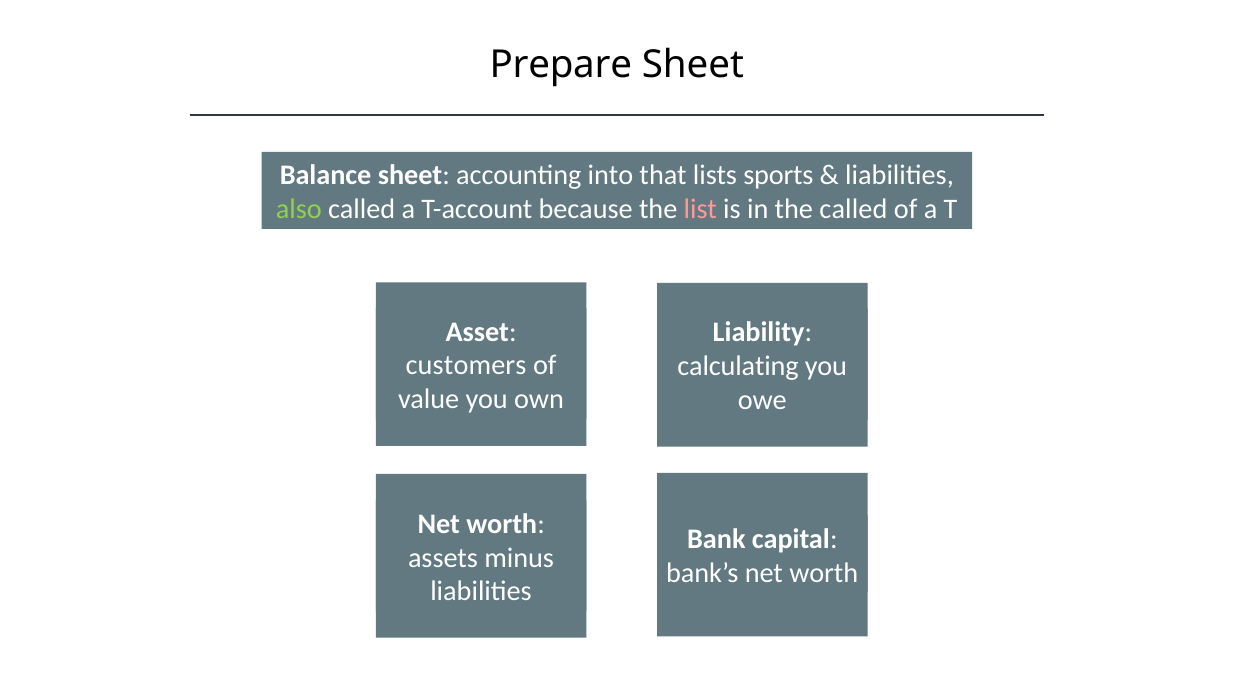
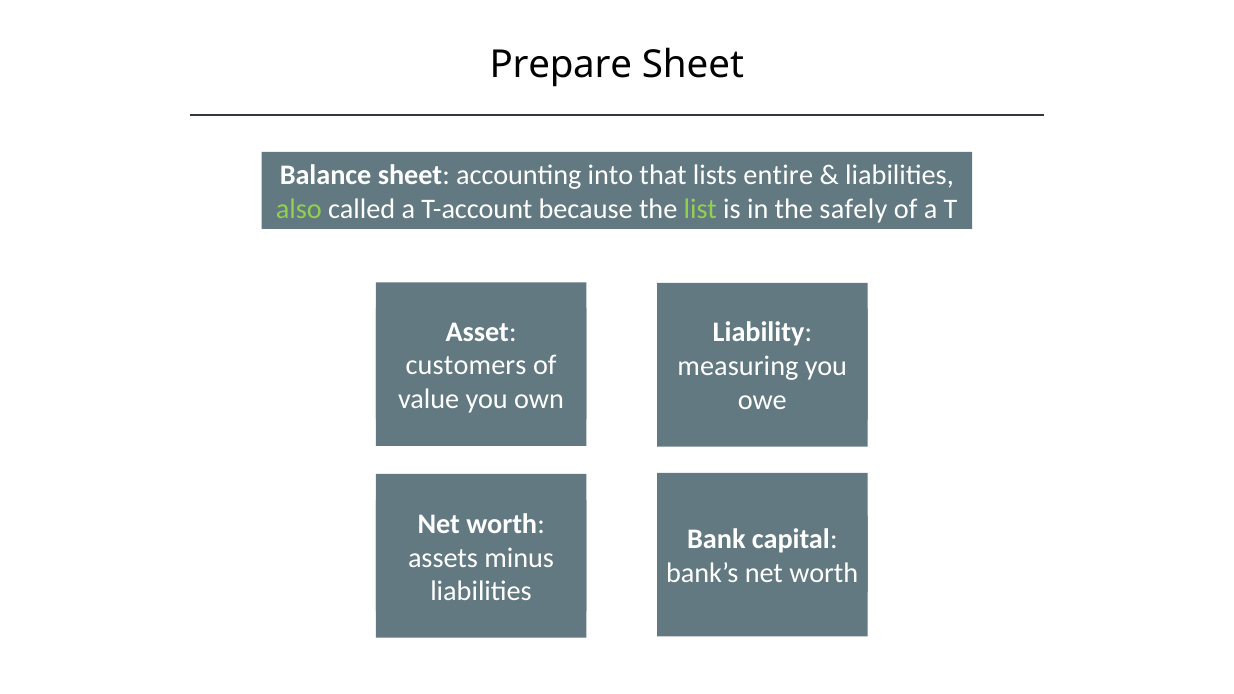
sports: sports -> entire
list colour: pink -> light green
the called: called -> safely
calculating: calculating -> measuring
